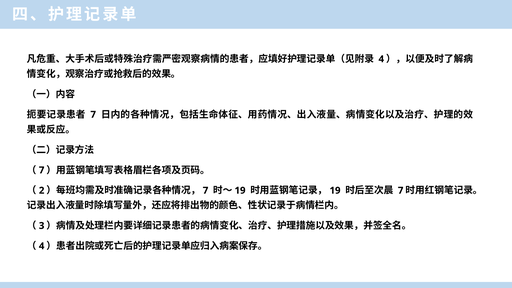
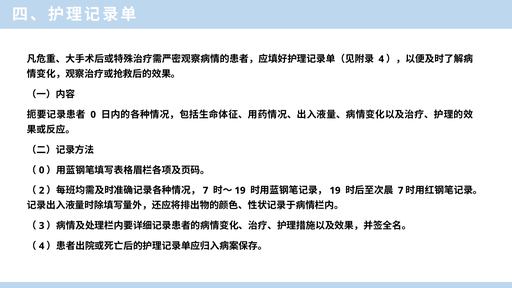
7 at (93, 115): 7 -> 0
7 at (42, 170): 7 -> 0
